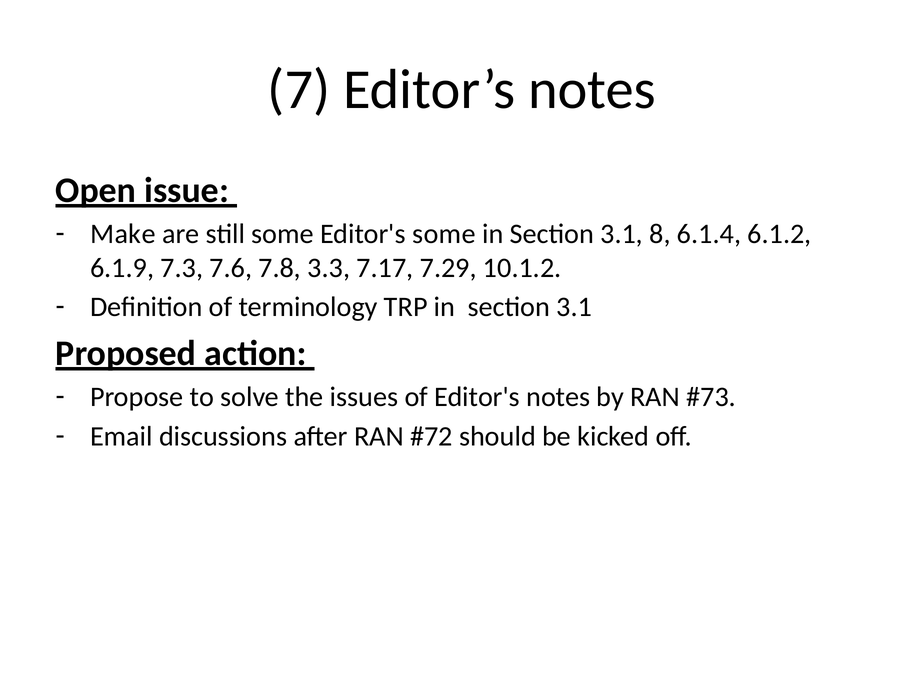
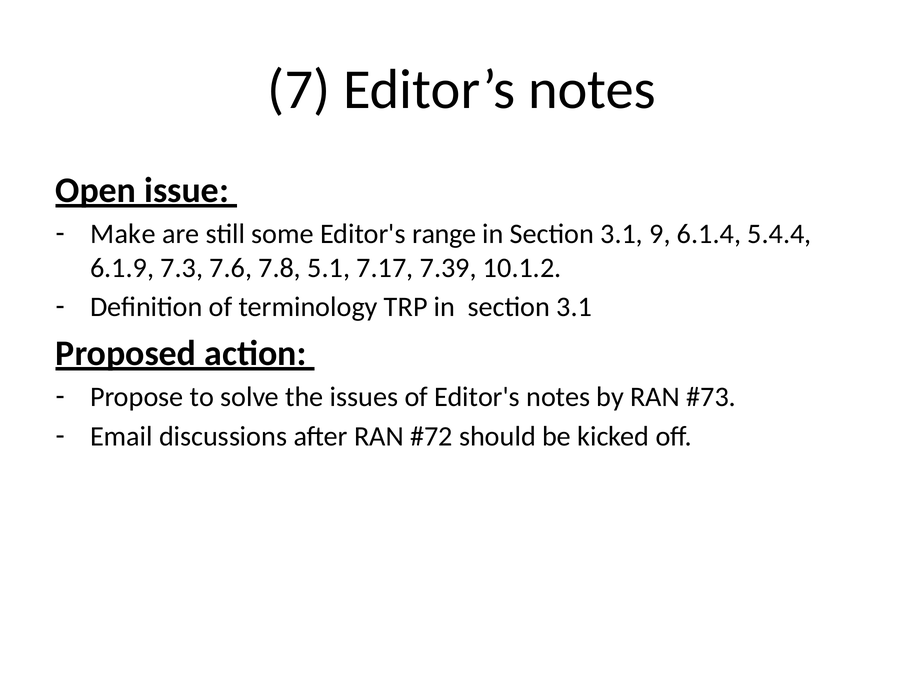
Editor's some: some -> range
8: 8 -> 9
6.1.2: 6.1.2 -> 5.4.4
3.3: 3.3 -> 5.1
7.29: 7.29 -> 7.39
